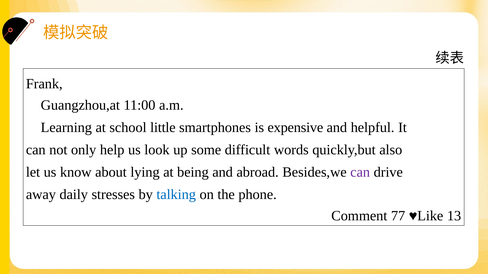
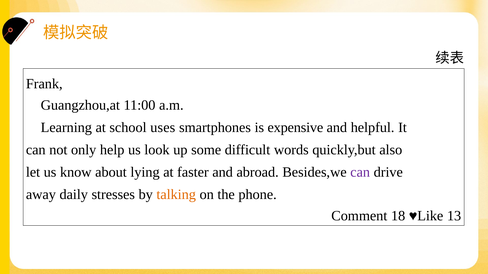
little: little -> uses
being: being -> faster
talking colour: blue -> orange
77: 77 -> 18
